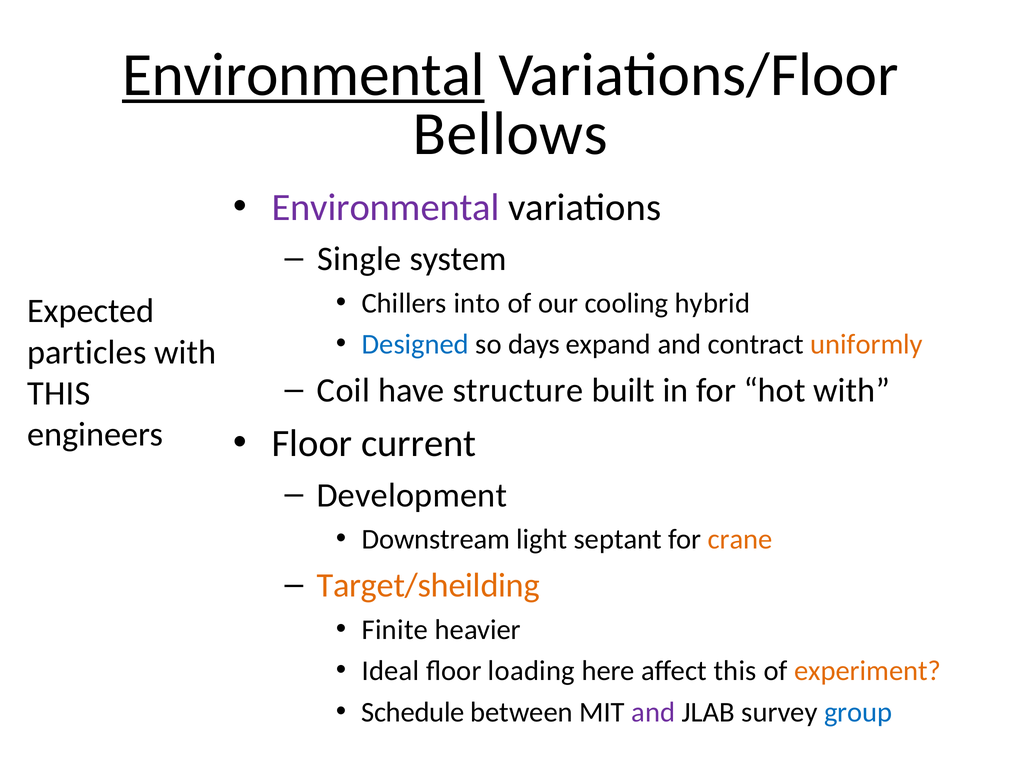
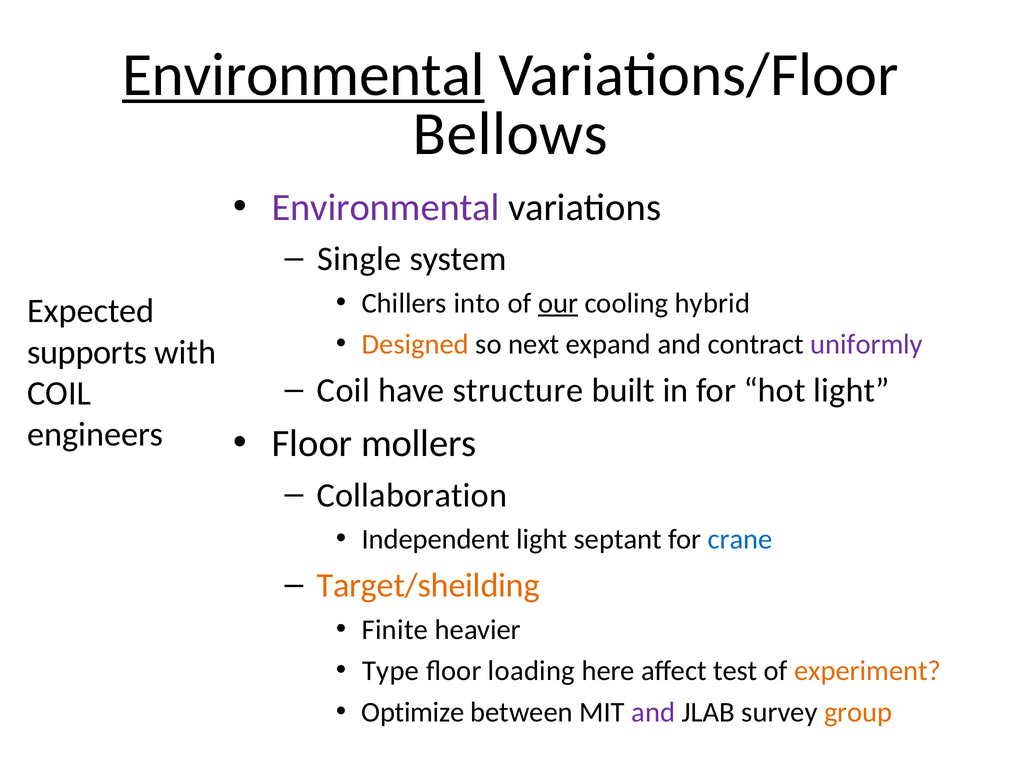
our underline: none -> present
Designed colour: blue -> orange
days: days -> next
uniformly colour: orange -> purple
particles: particles -> supports
hot with: with -> light
THIS at (59, 393): THIS -> COIL
current: current -> mollers
Development: Development -> Collaboration
Downstream: Downstream -> Independent
crane colour: orange -> blue
Ideal: Ideal -> Type
affect this: this -> test
Schedule: Schedule -> Optimize
group colour: blue -> orange
